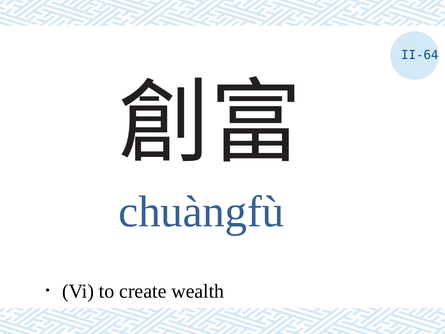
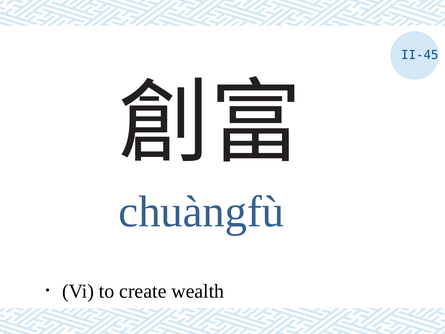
II-64: II-64 -> II-45
